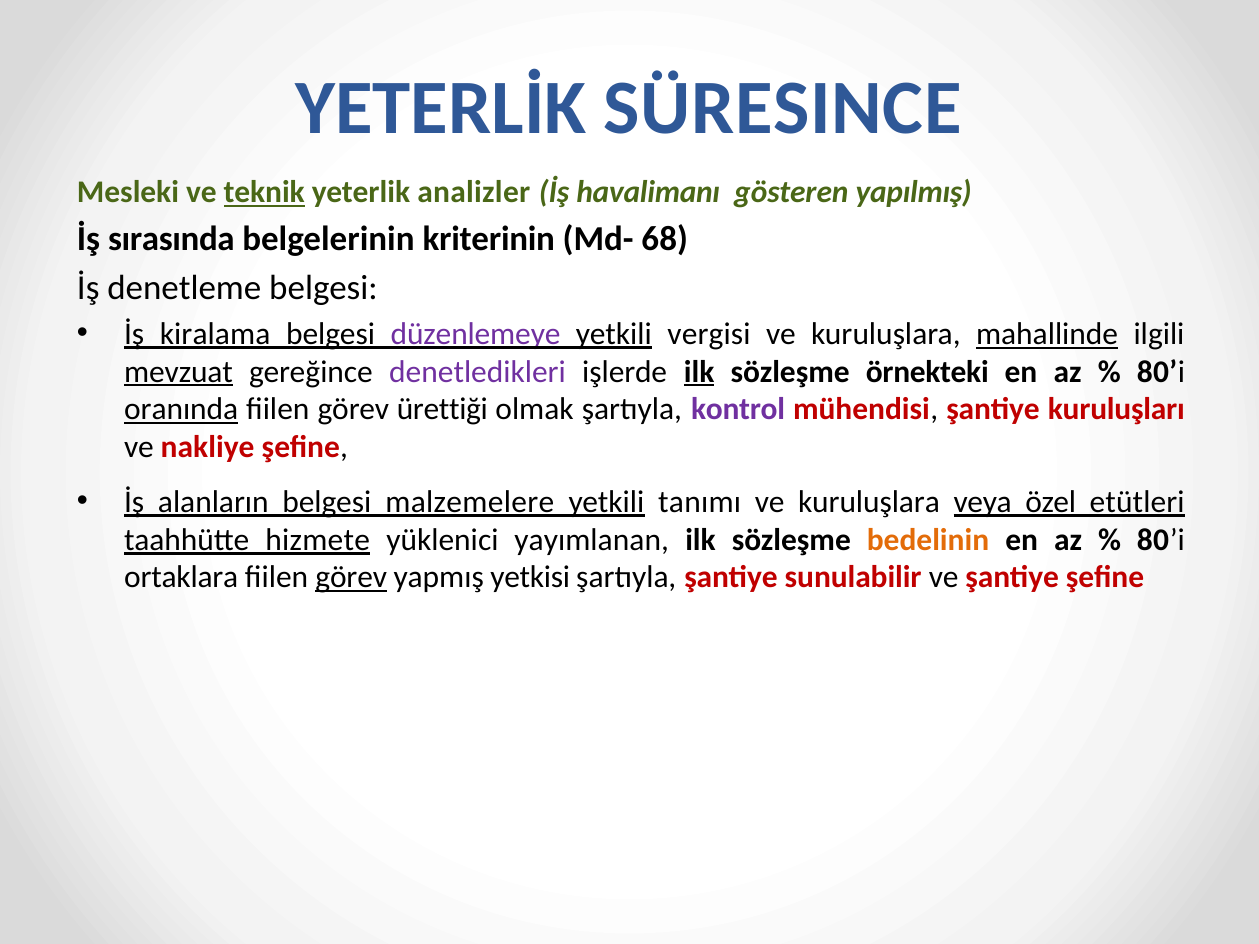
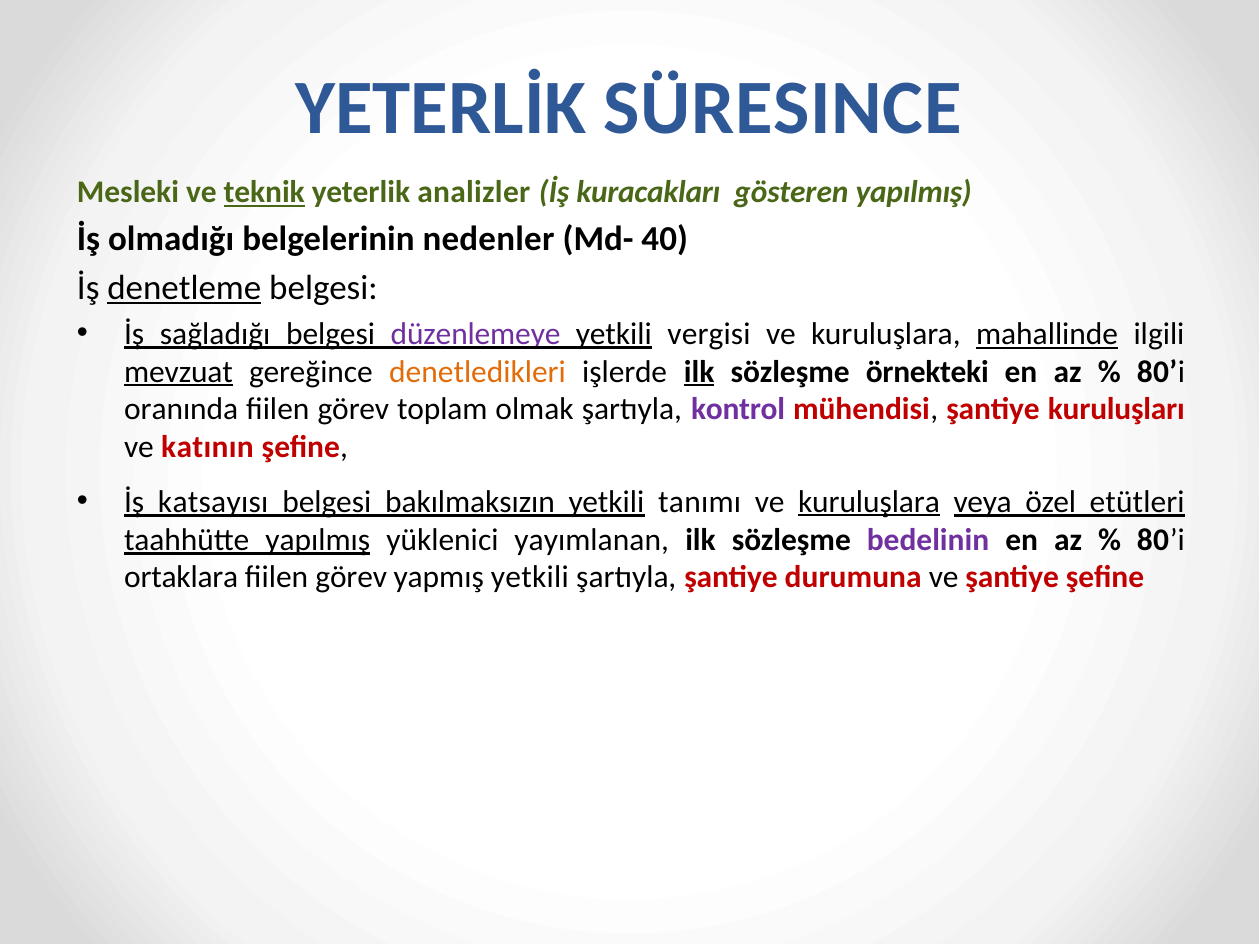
havalimanı: havalimanı -> kuracakları
sırasında: sırasında -> olmadığı
kriterinin: kriterinin -> nedenler
68: 68 -> 40
denetleme underline: none -> present
kiralama: kiralama -> sağladığı
denetledikleri colour: purple -> orange
oranında underline: present -> none
ürettiği: ürettiği -> toplam
nakliye: nakliye -> katının
alanların: alanların -> katsayısı
malzemelere: malzemelere -> bakılmaksızın
kuruluşlara at (869, 502) underline: none -> present
taahhütte hizmete: hizmete -> yapılmış
bedelinin colour: orange -> purple
görev at (351, 578) underline: present -> none
yapmış yetkisi: yetkisi -> yetkili
sunulabilir: sunulabilir -> durumuna
